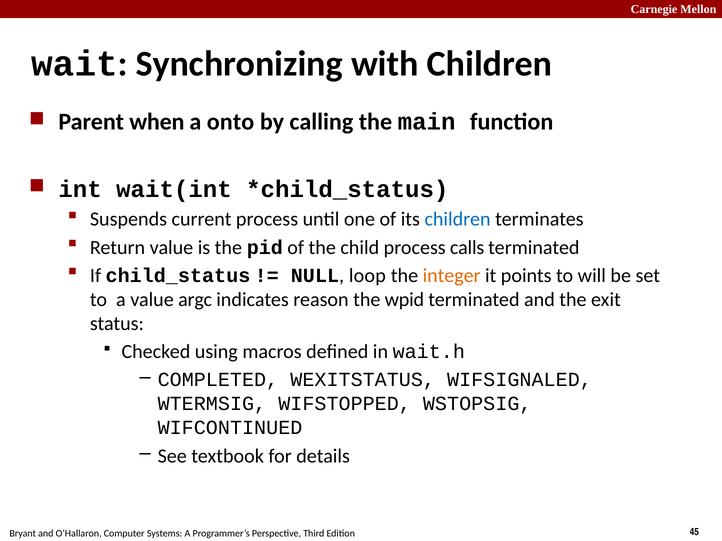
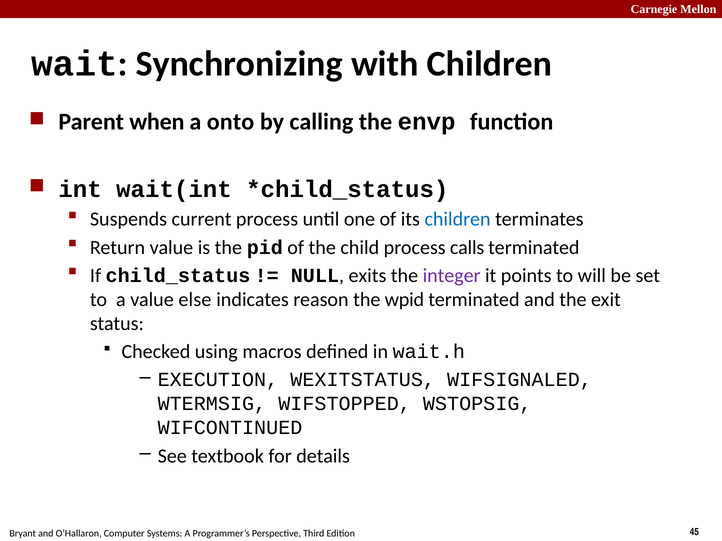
main: main -> envp
loop: loop -> exits
integer colour: orange -> purple
argc: argc -> else
COMPLETED: COMPLETED -> EXECUTION
